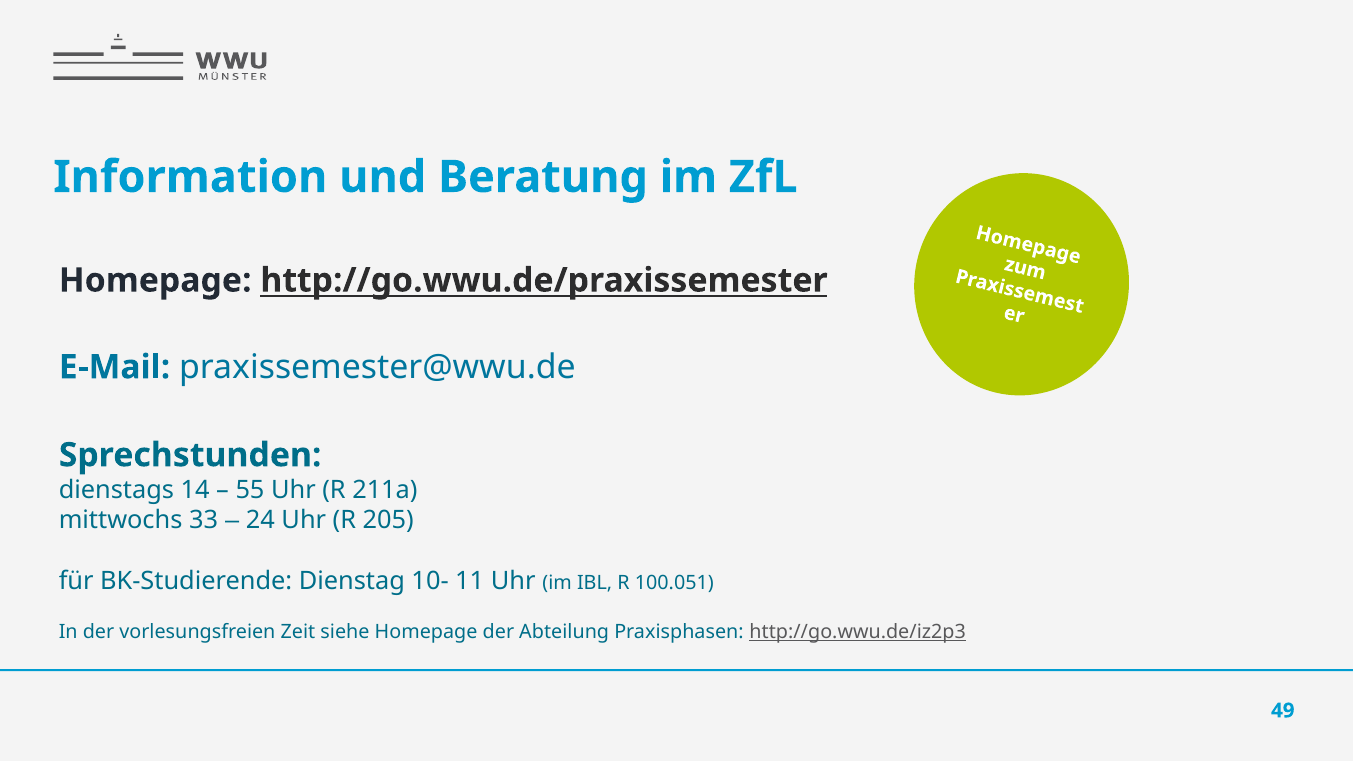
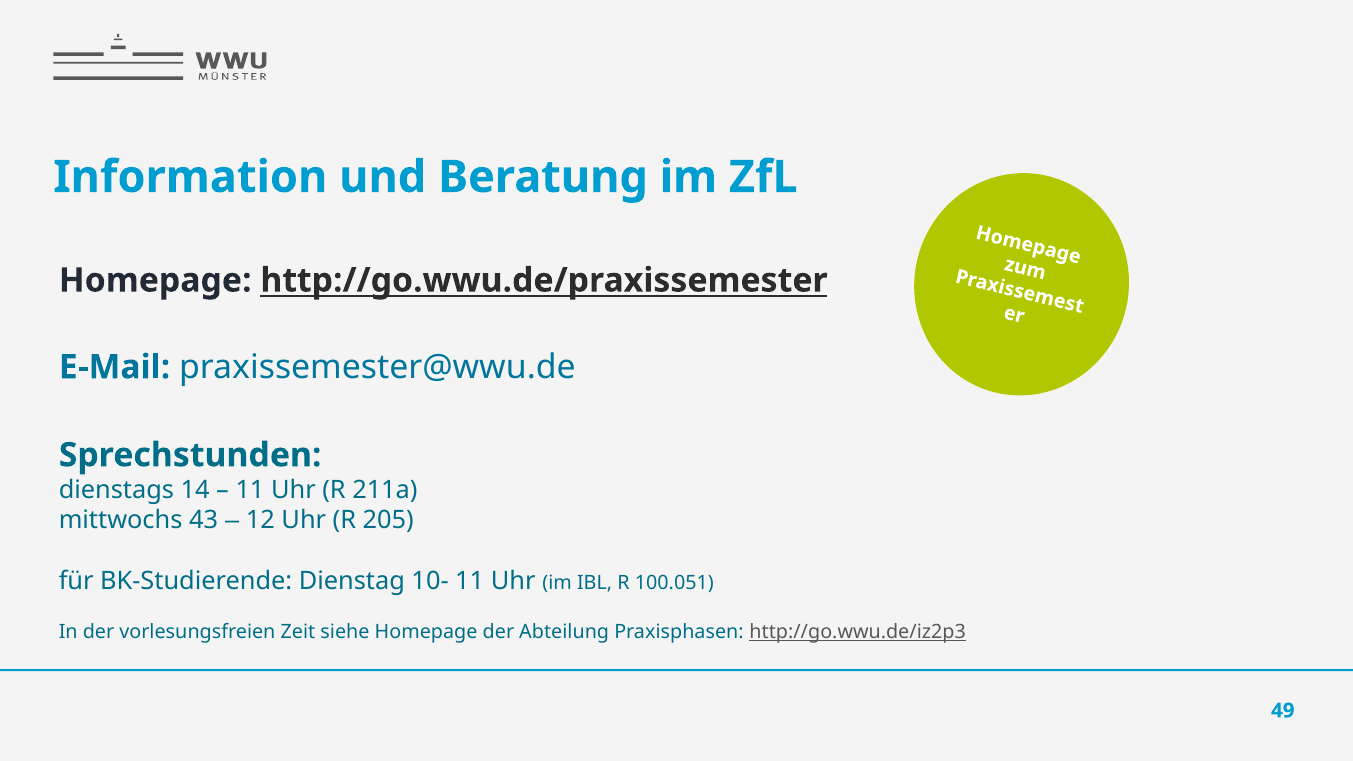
55 at (250, 490): 55 -> 11
33: 33 -> 43
24: 24 -> 12
